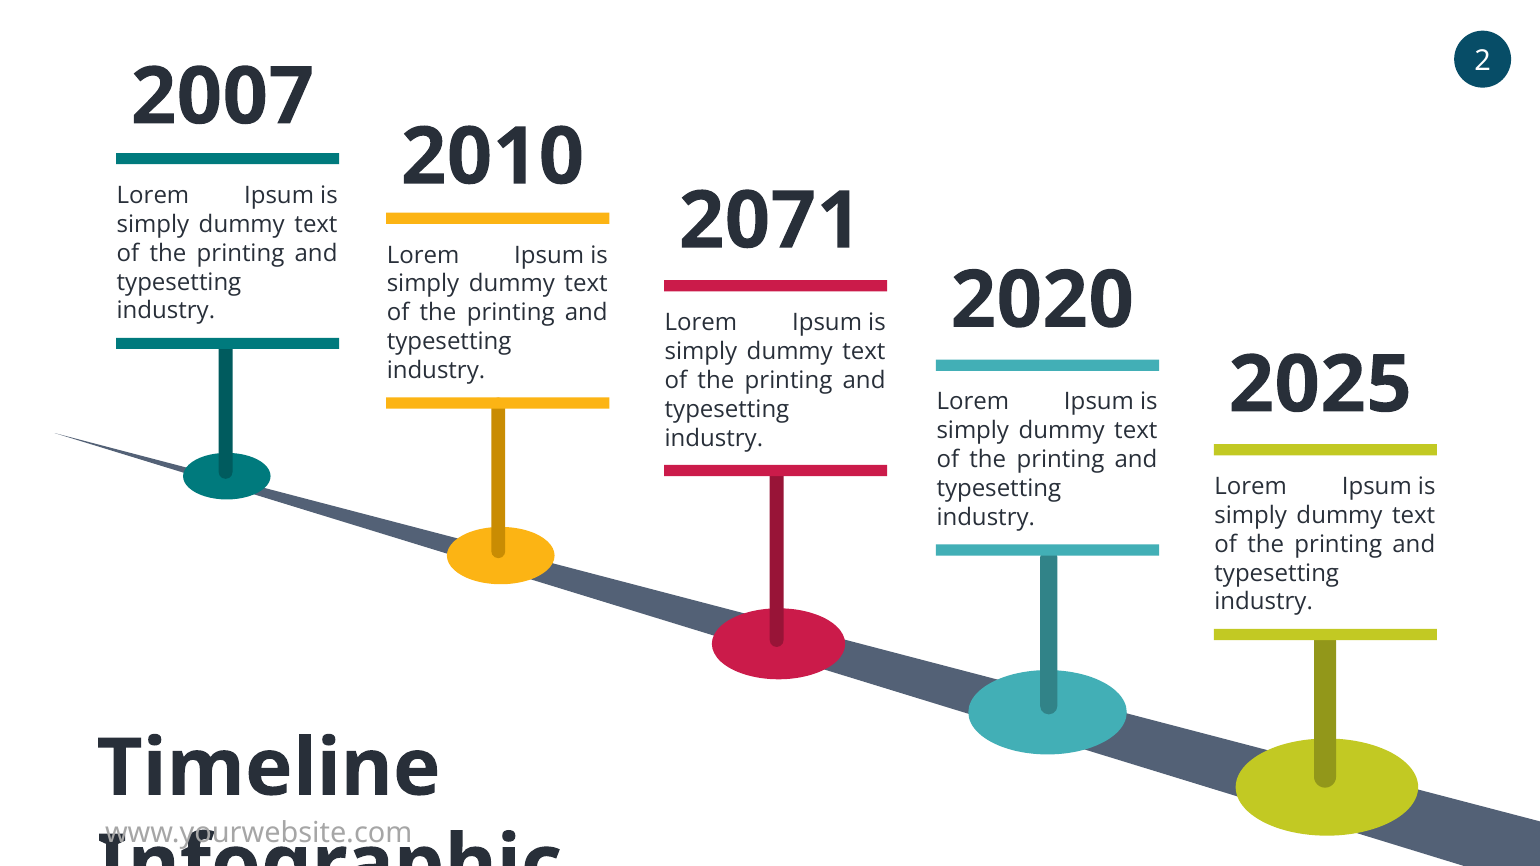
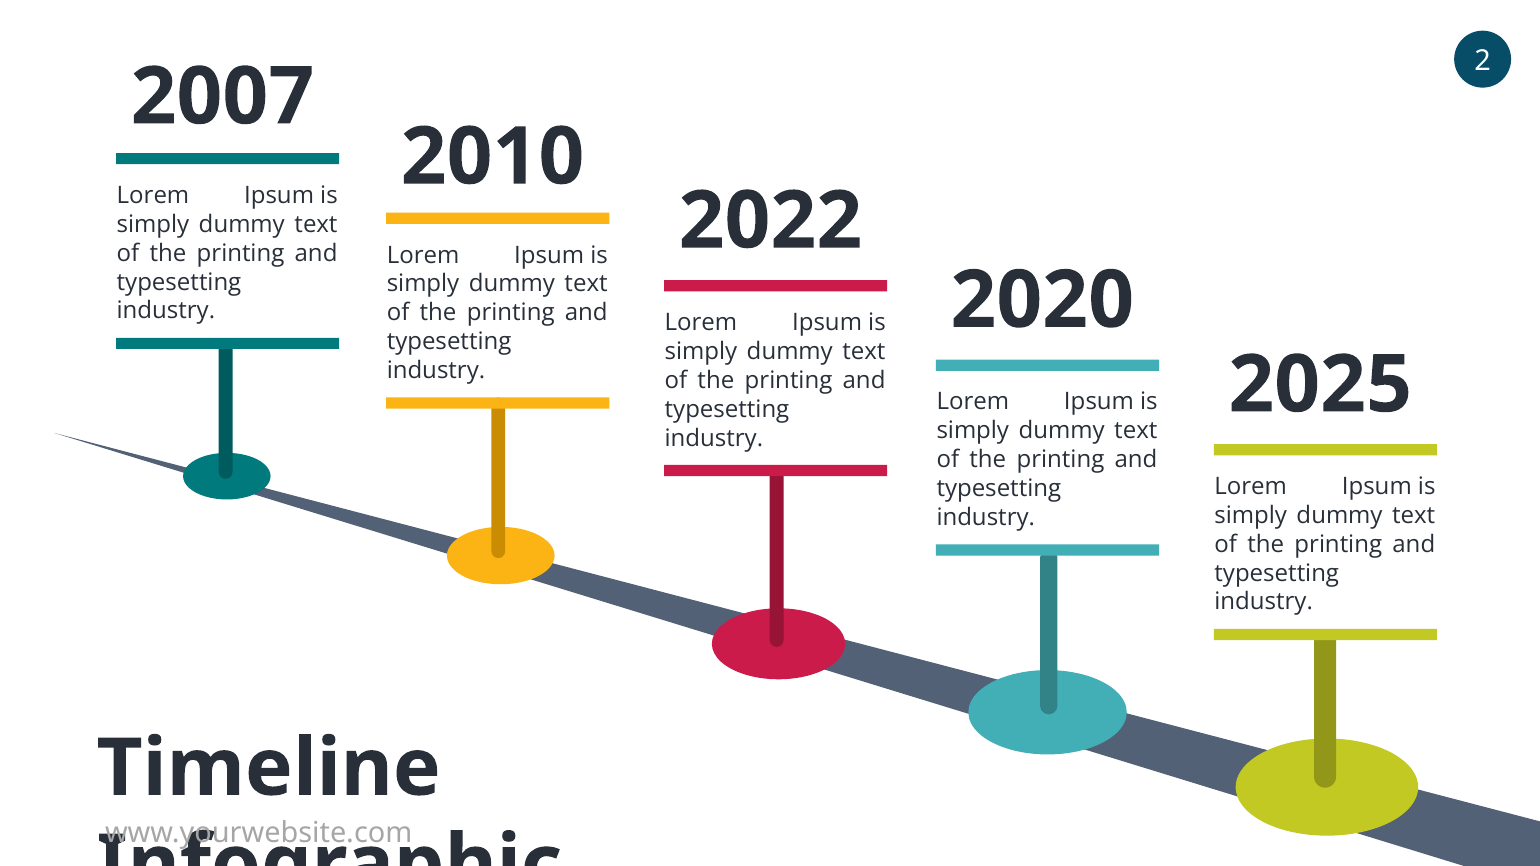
2071: 2071 -> 2022
